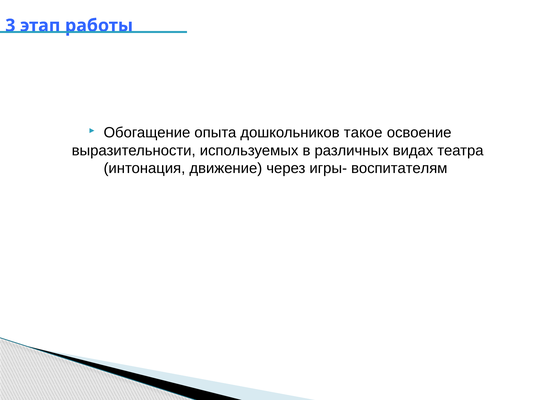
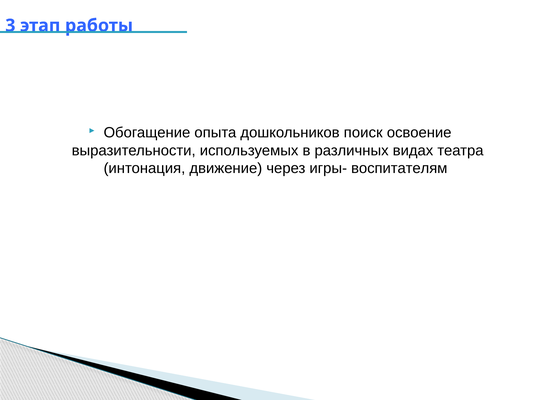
такое: такое -> поиск
